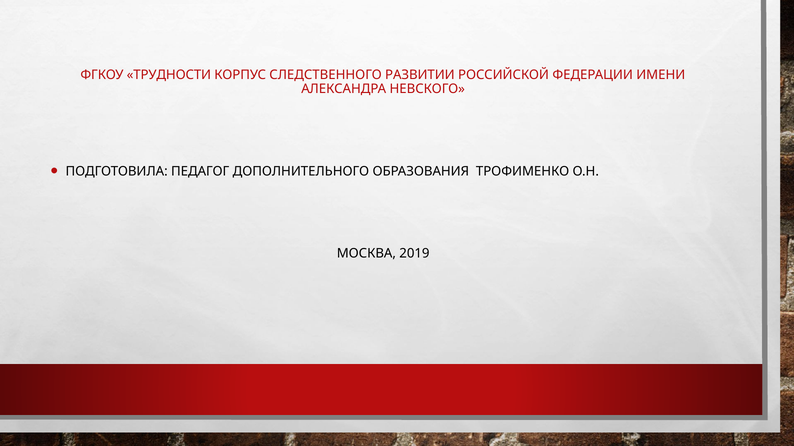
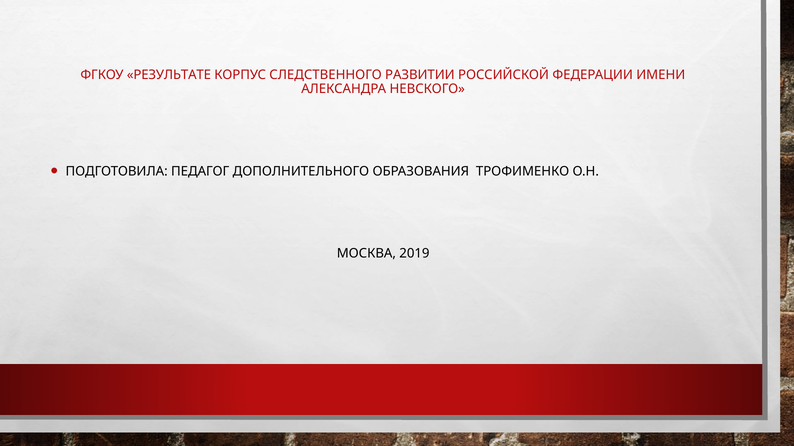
ТРУДНОСТИ: ТРУДНОСТИ -> РЕЗУЛЬТАТЕ
